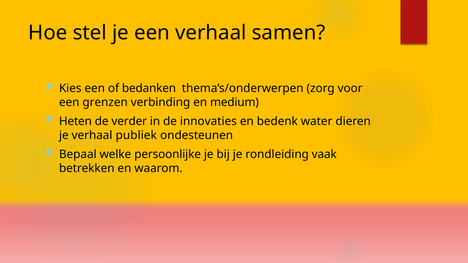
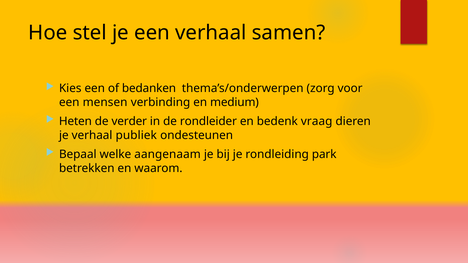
grenzen: grenzen -> mensen
innovaties: innovaties -> rondleider
water: water -> vraag
persoonlijke: persoonlijke -> aangenaam
vaak: vaak -> park
